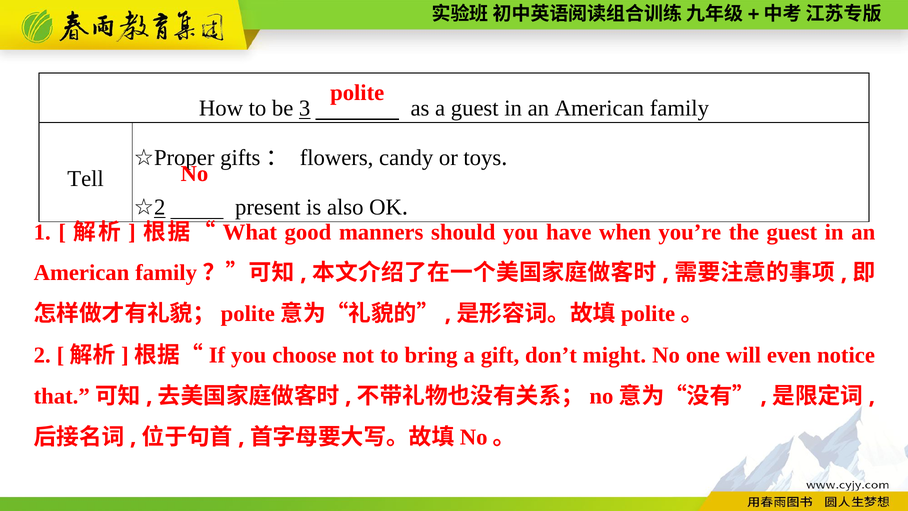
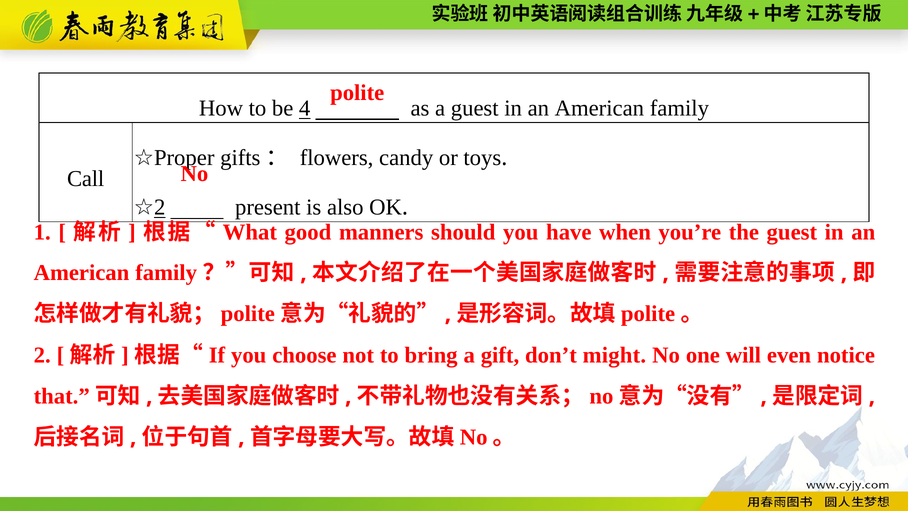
3: 3 -> 4
Tell: Tell -> Call
